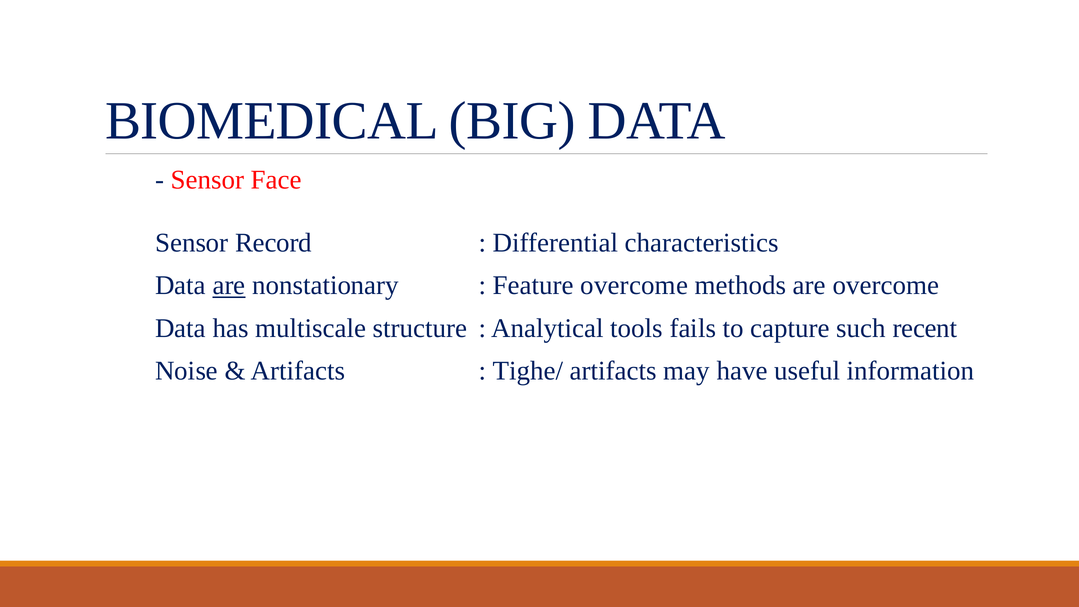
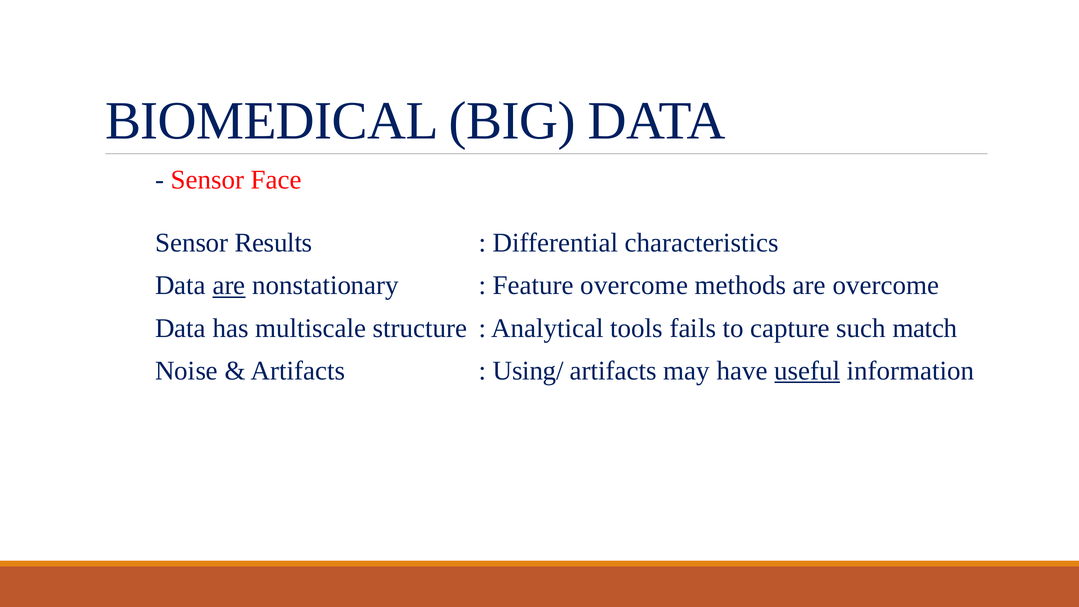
Record: Record -> Results
recent: recent -> match
Tighe/: Tighe/ -> Using/
useful underline: none -> present
